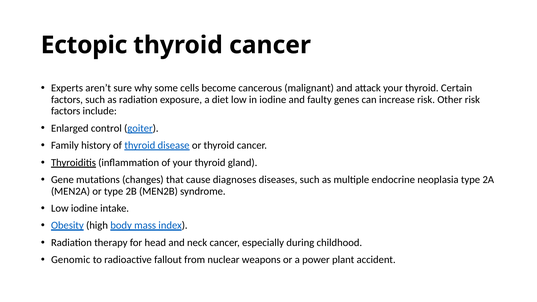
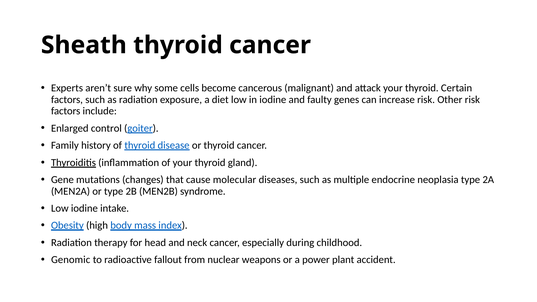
Ectopic: Ectopic -> Sheath
diagnoses: diagnoses -> molecular
